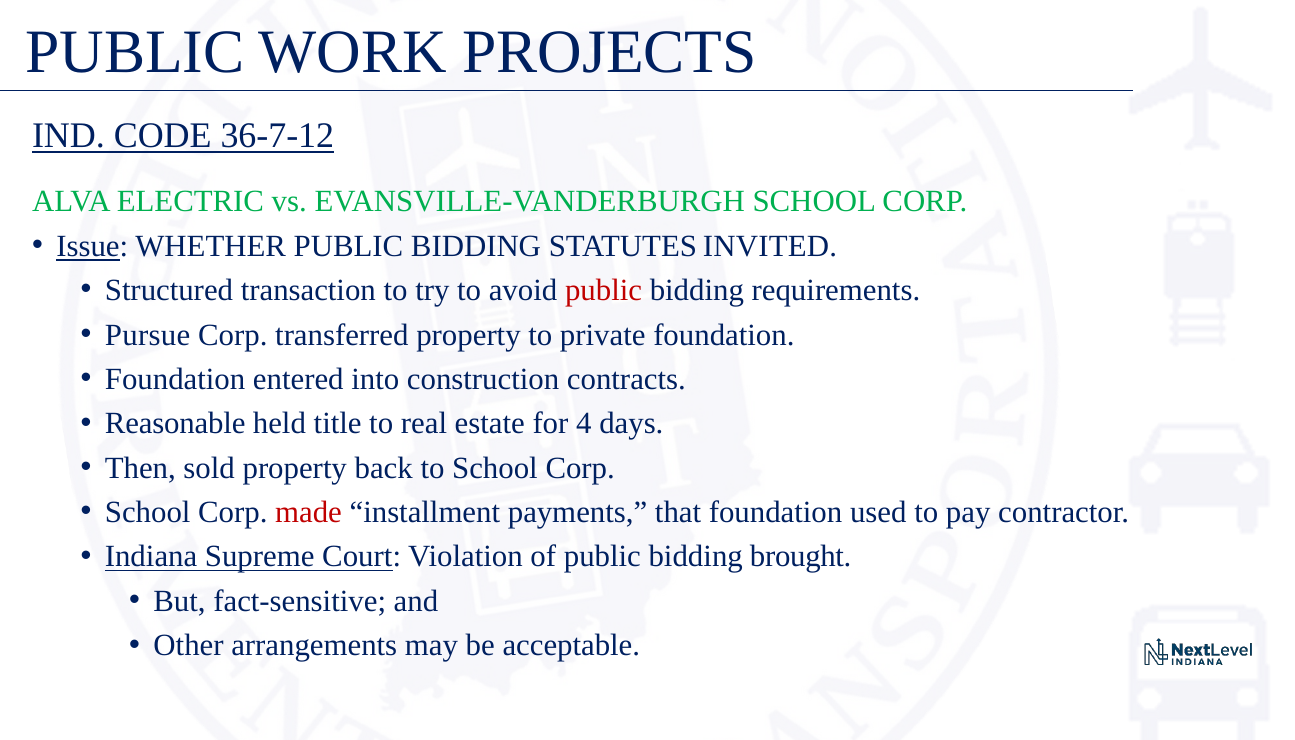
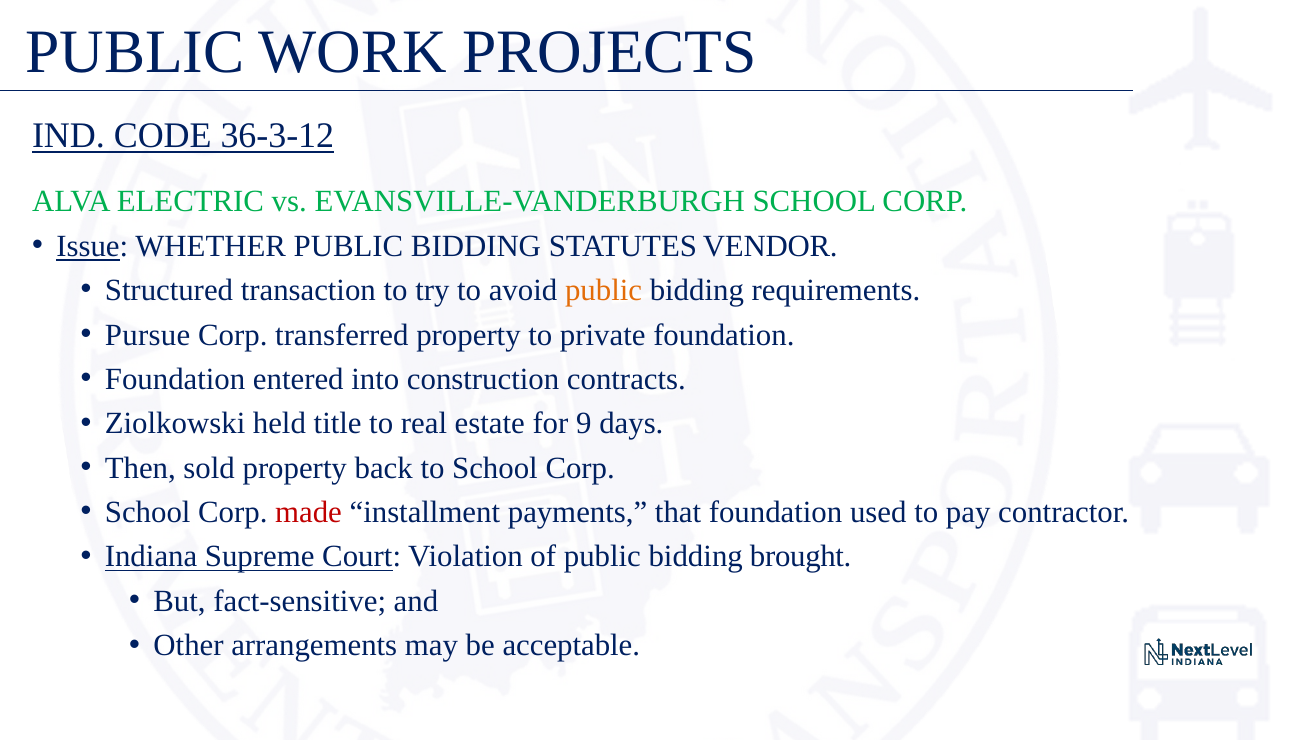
36-7-12: 36-7-12 -> 36-3-12
INVITED: INVITED -> VENDOR
public at (604, 290) colour: red -> orange
Reasonable: Reasonable -> Ziolkowski
4: 4 -> 9
